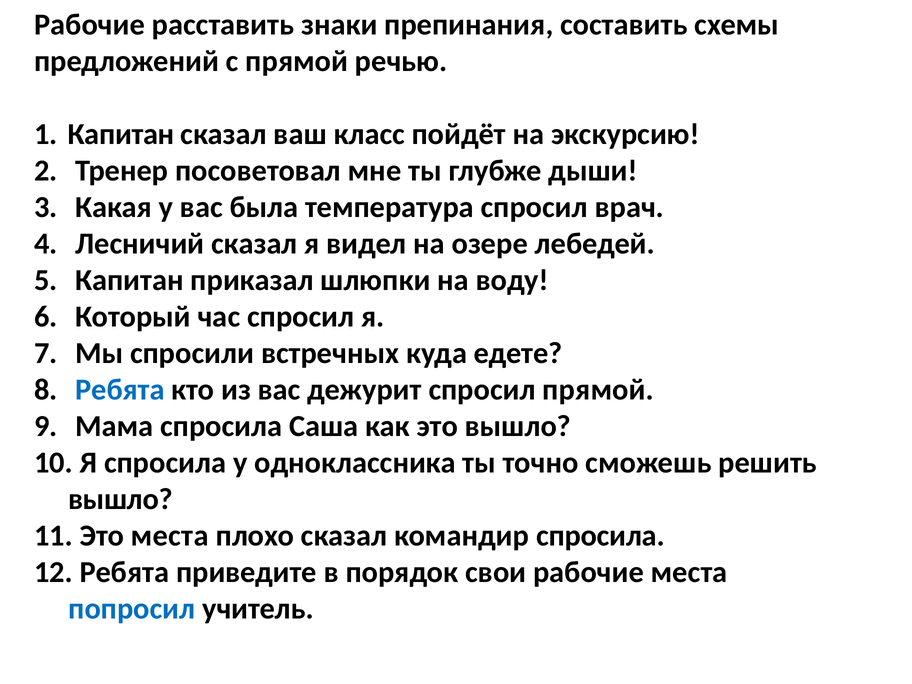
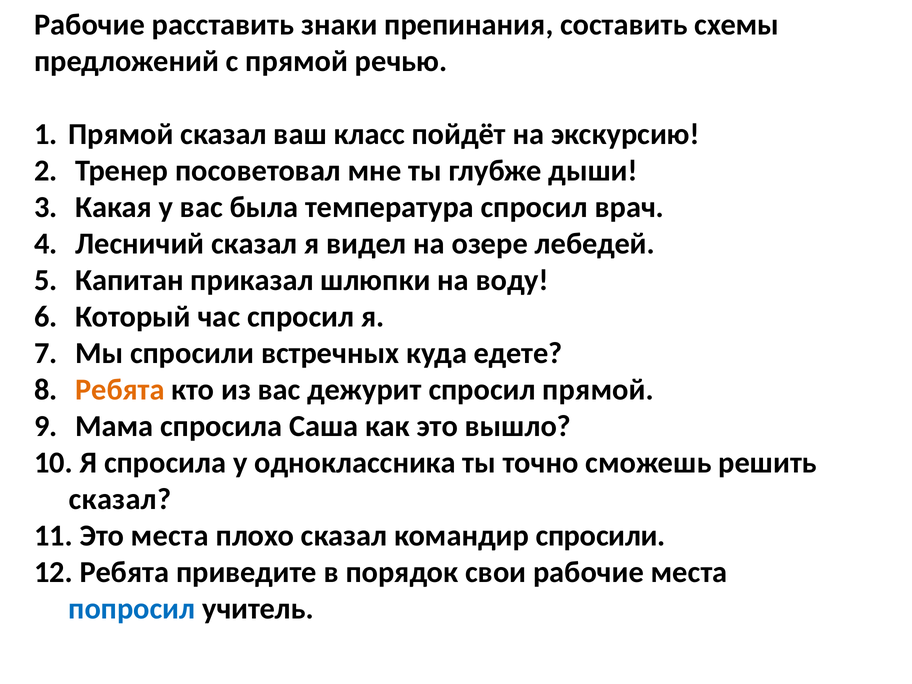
Капитан at (121, 134): Капитан -> Прямой
Ребята at (120, 390) colour: blue -> orange
вышло at (120, 499): вышло -> сказал
командир спросила: спросила -> спросили
